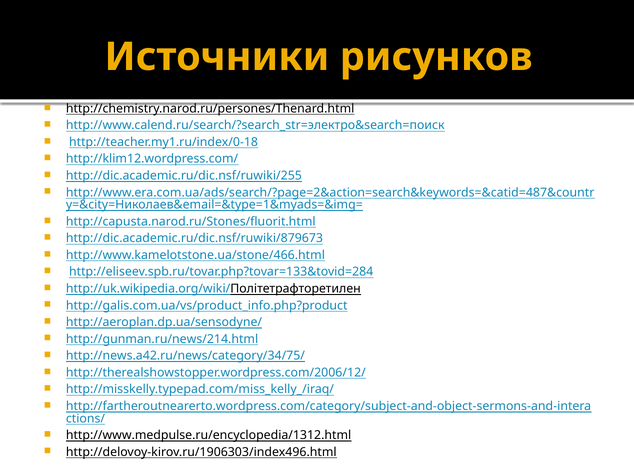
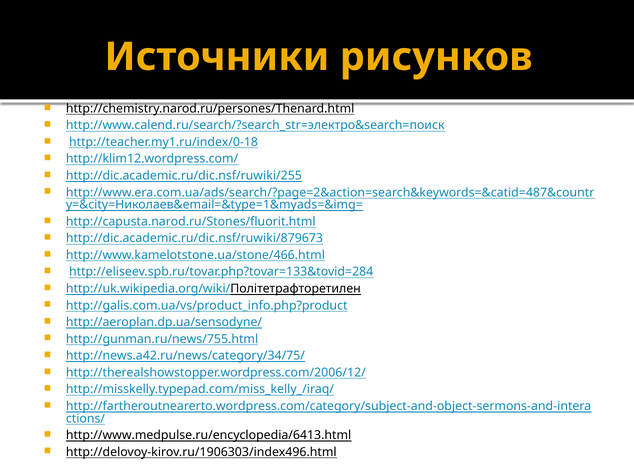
http://gunman.ru/news/214.html: http://gunman.ru/news/214.html -> http://gunman.ru/news/755.html
http://www.medpulse.ru/encyclopedia/1312.html: http://www.medpulse.ru/encyclopedia/1312.html -> http://www.medpulse.ru/encyclopedia/6413.html
